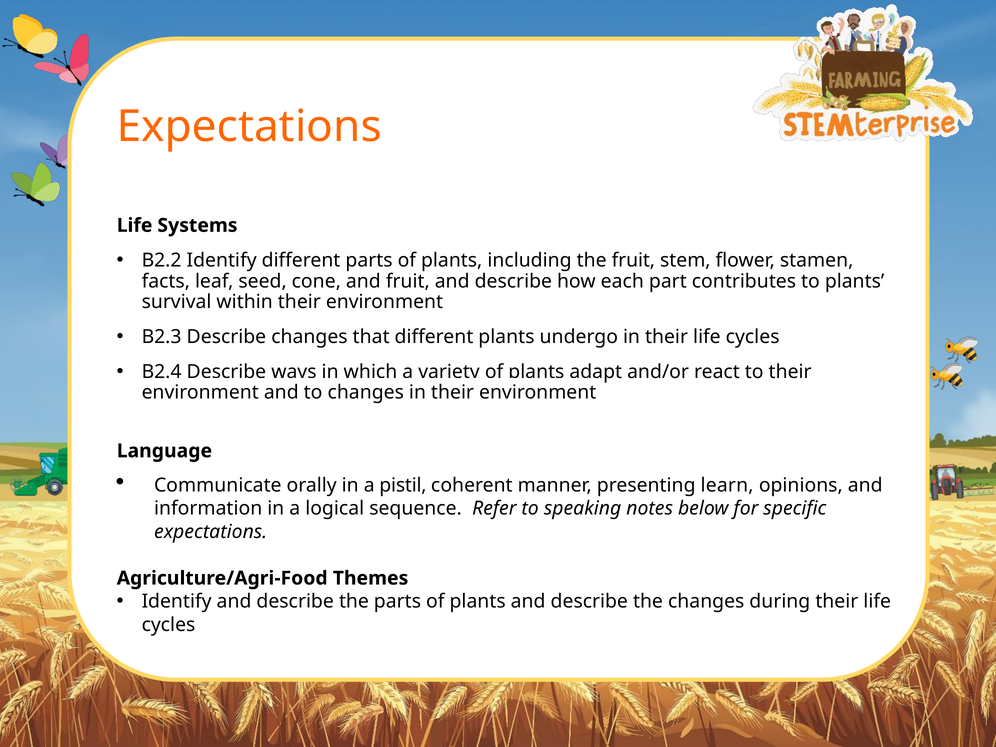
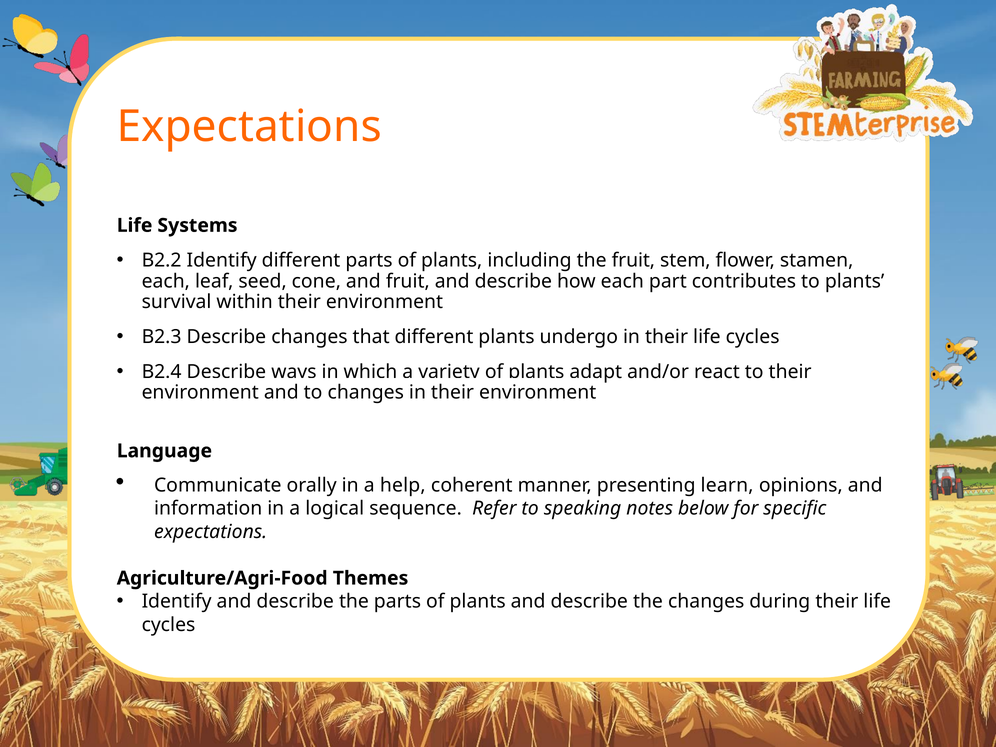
facts at (166, 281): facts -> each
pistil: pistil -> help
